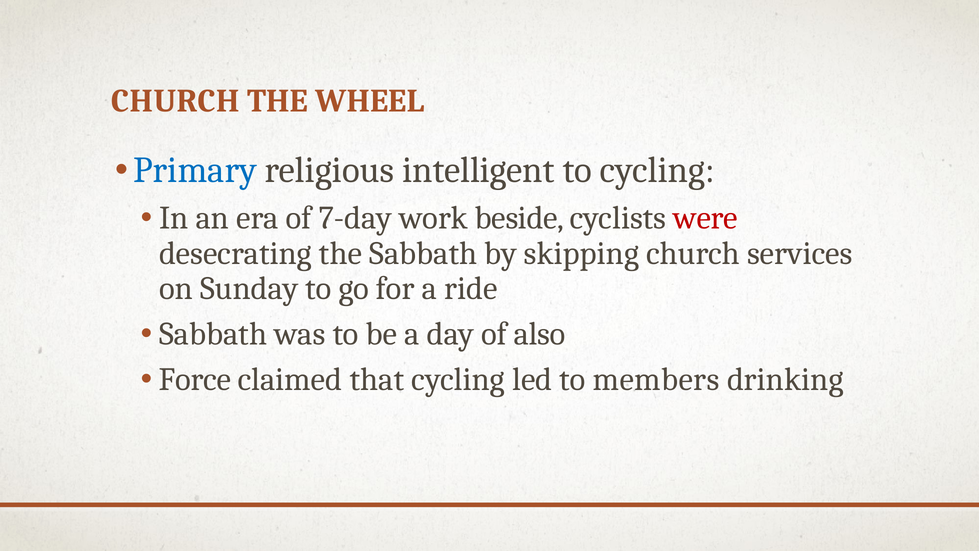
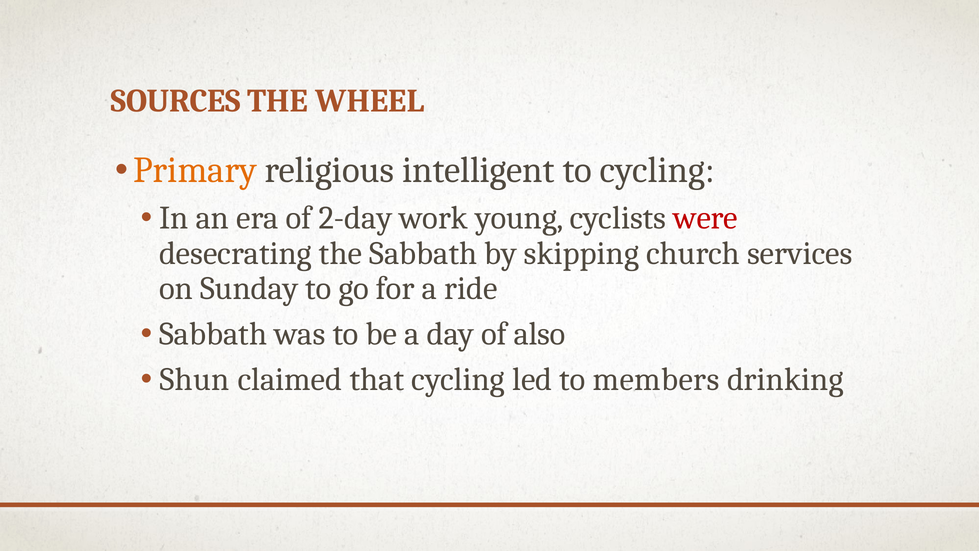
CHURCH at (176, 101): CHURCH -> SOURCES
Primary colour: blue -> orange
7-day: 7-day -> 2-day
beside: beside -> young
Force: Force -> Shun
